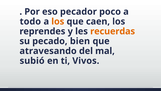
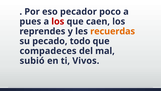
todo: todo -> pues
los at (58, 21) colour: orange -> red
bien: bien -> todo
atravesando: atravesando -> compadeces
